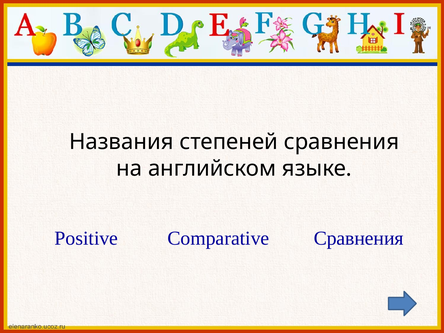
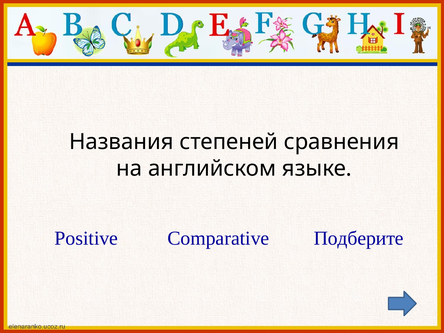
Comparative Сравнения: Сравнения -> Подберите
